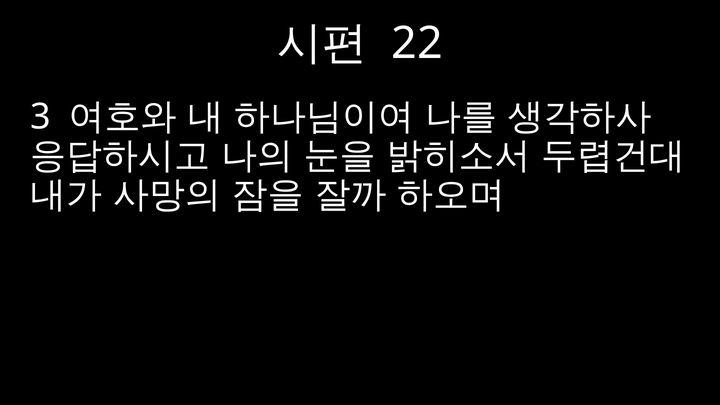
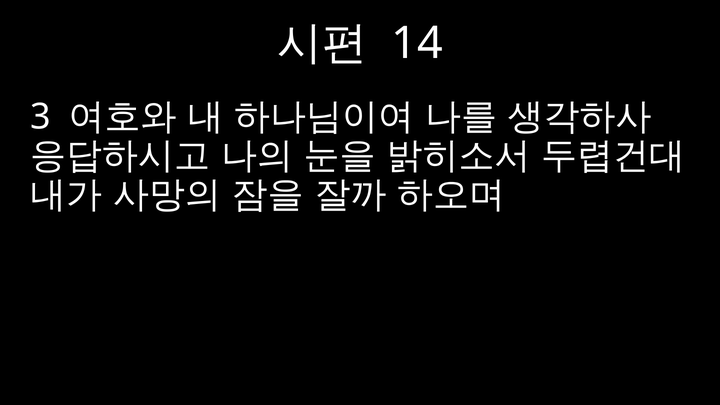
22: 22 -> 14
